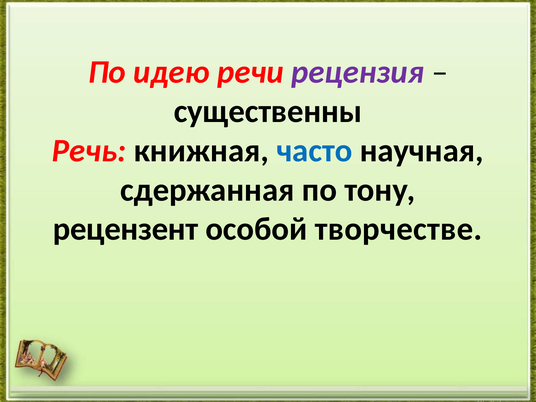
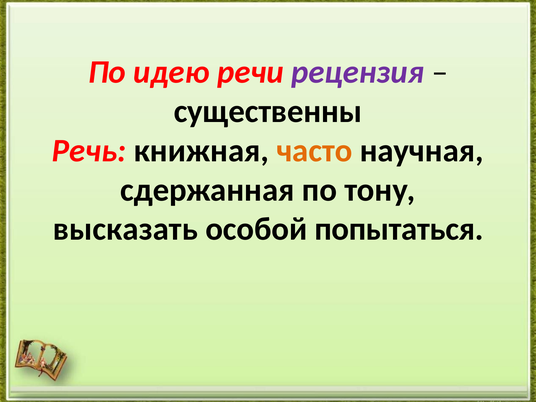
часто colour: blue -> orange
рецензент: рецензент -> высказать
творчестве: творчестве -> попытаться
